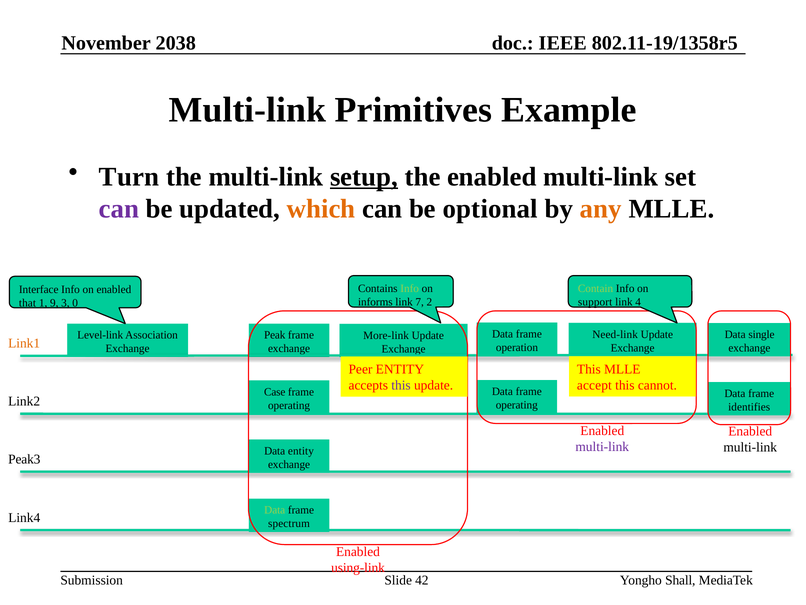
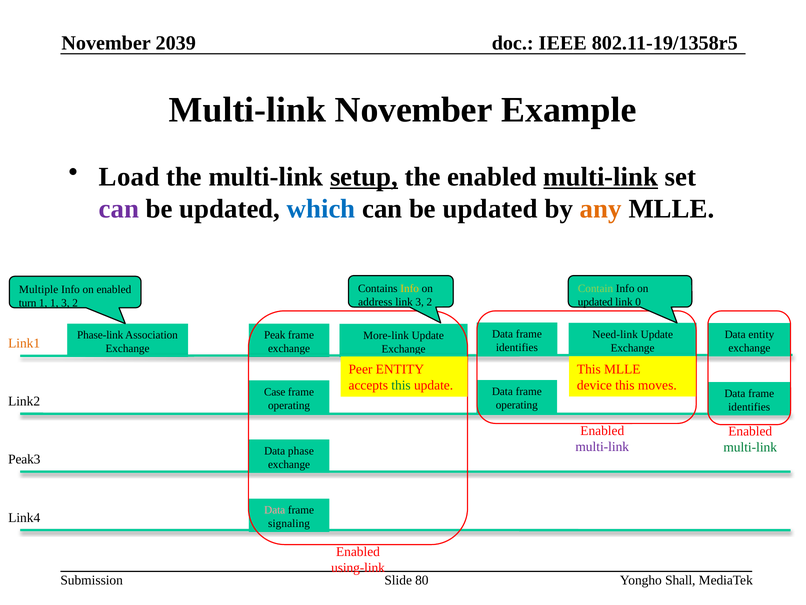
2038: 2038 -> 2039
Multi-link Primitives: Primitives -> November
Turn: Turn -> Load
multi-link at (601, 177) underline: none -> present
which colour: orange -> blue
optional at (490, 209): optional -> updated
Info at (410, 288) colour: light green -> yellow
Interface: Interface -> Multiple
informs: informs -> address
link 7: 7 -> 3
support at (595, 302): support -> updated
4: 4 -> 0
that: that -> turn
1 9: 9 -> 1
0 at (75, 303): 0 -> 2
Data single: single -> entity
Level-link: Level-link -> Phase-link
operation at (517, 347): operation -> identifies
accept: accept -> device
cannot: cannot -> moves
this at (401, 385) colour: purple -> green
multi-link at (750, 447) colour: black -> green
Data entity: entity -> phase
Data at (275, 510) colour: light green -> pink
spectrum: spectrum -> signaling
42: 42 -> 80
